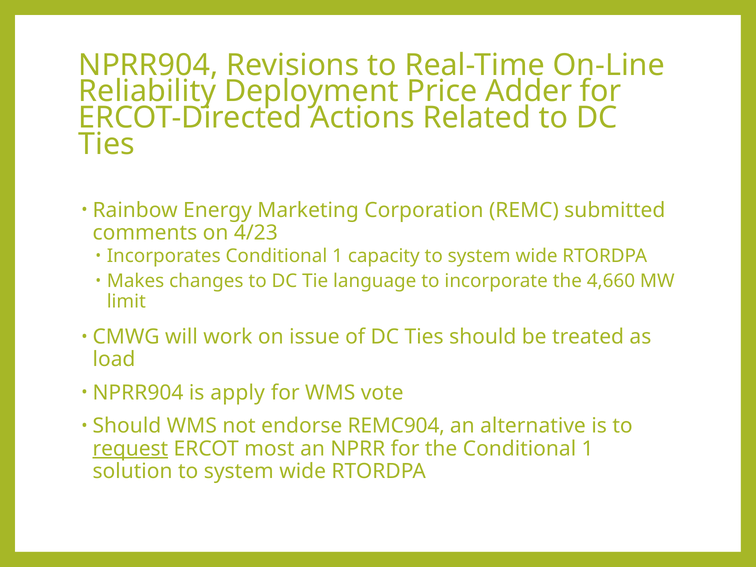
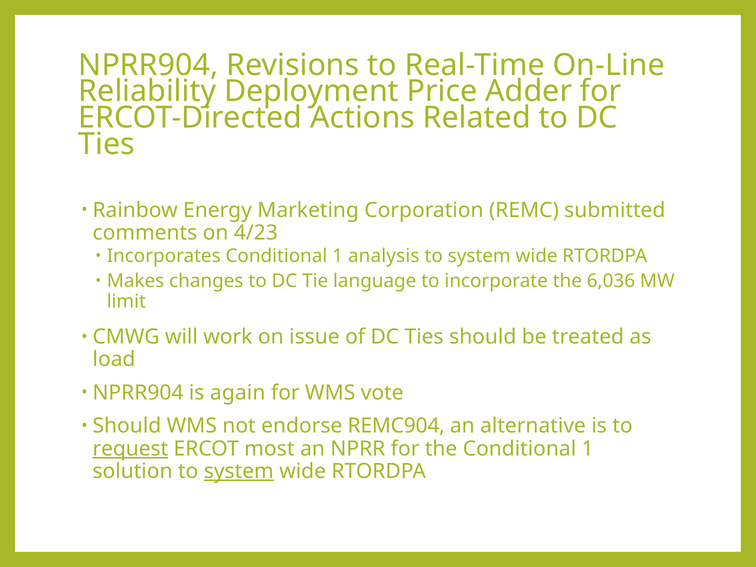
capacity: capacity -> analysis
4,660: 4,660 -> 6,036
apply: apply -> again
system at (239, 471) underline: none -> present
